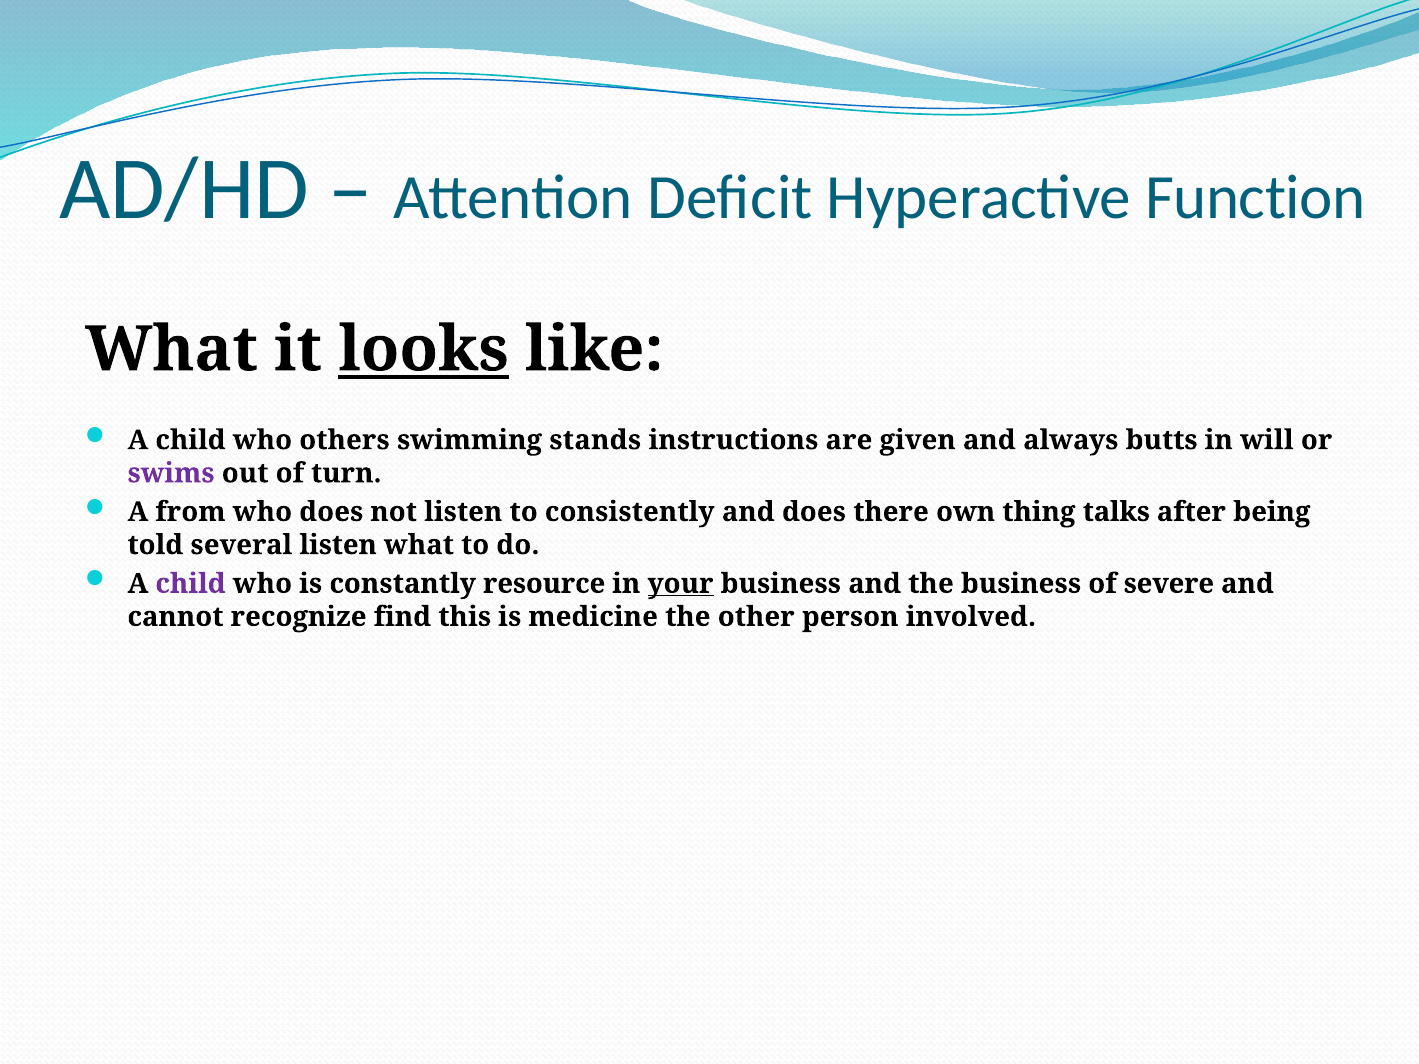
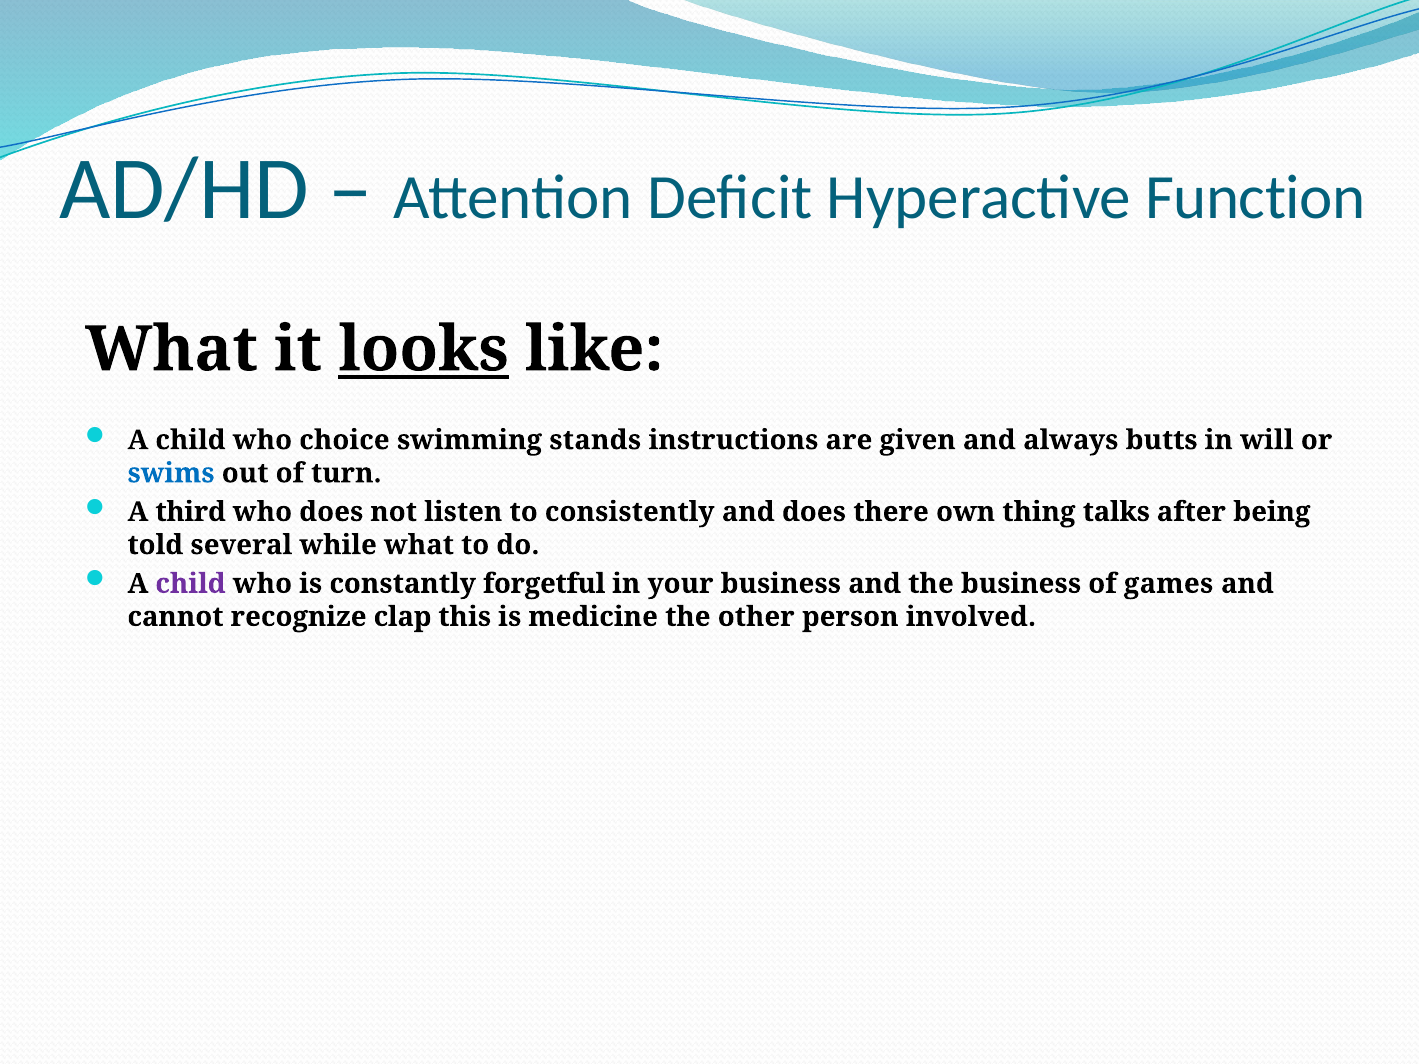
others: others -> choice
swims colour: purple -> blue
from: from -> third
several listen: listen -> while
resource: resource -> forgetful
your underline: present -> none
severe: severe -> games
find: find -> clap
